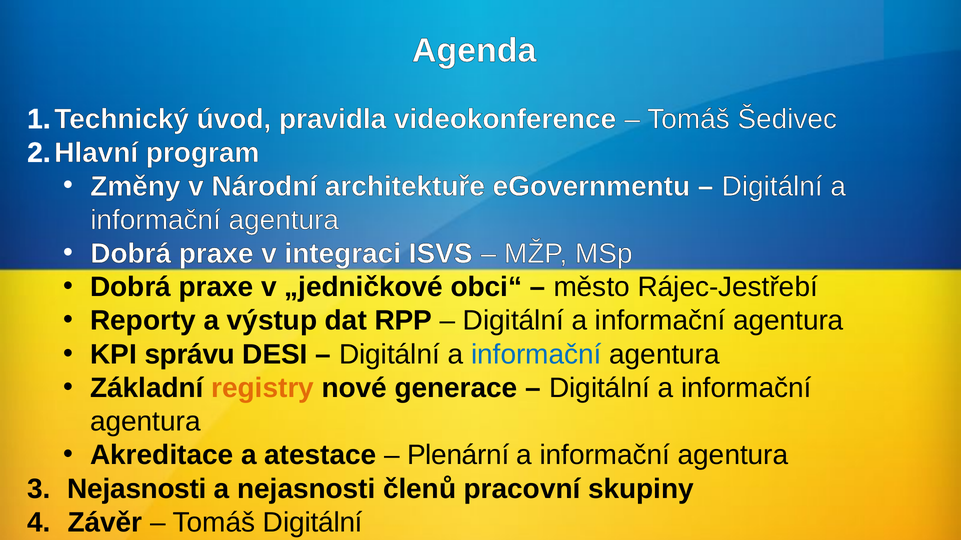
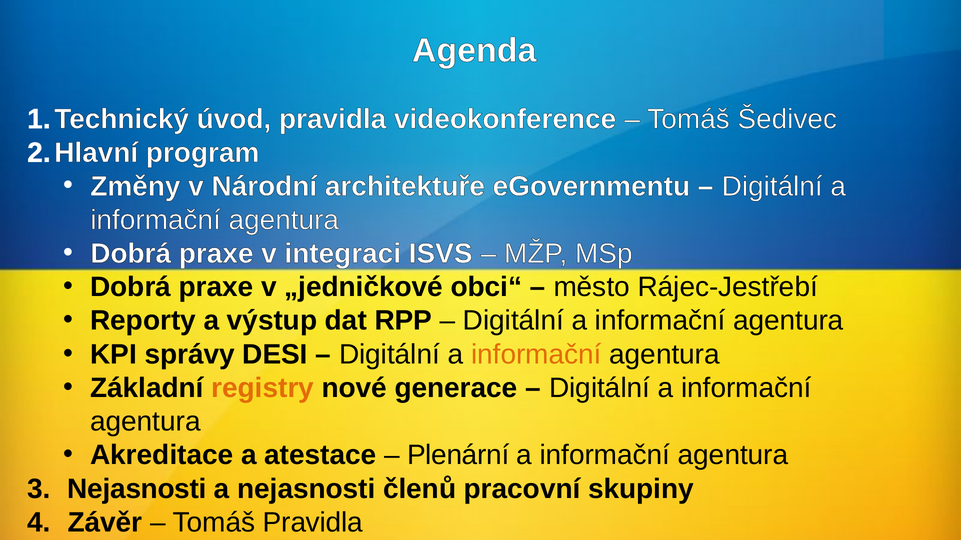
správu: správu -> správy
informační at (536, 355) colour: blue -> orange
Tomáš Digitální: Digitální -> Pravidla
